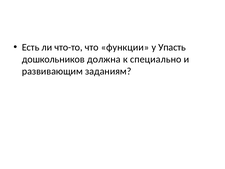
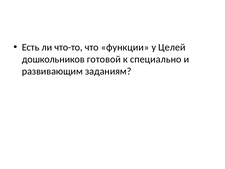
Упасть: Упасть -> Целей
должна: должна -> готовой
